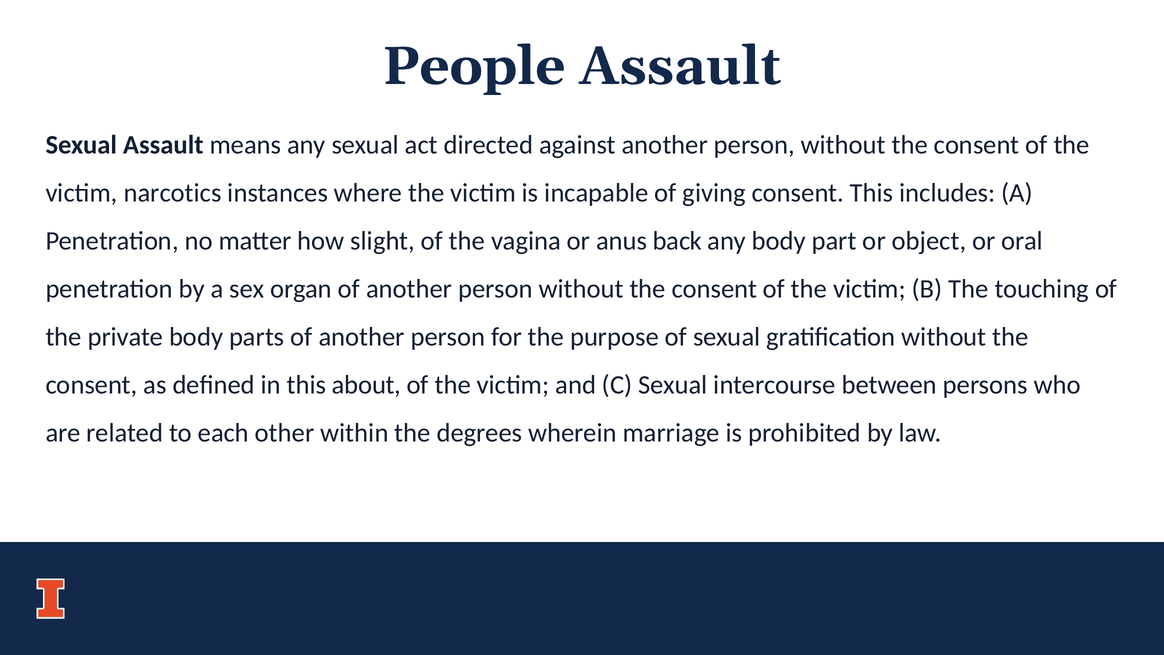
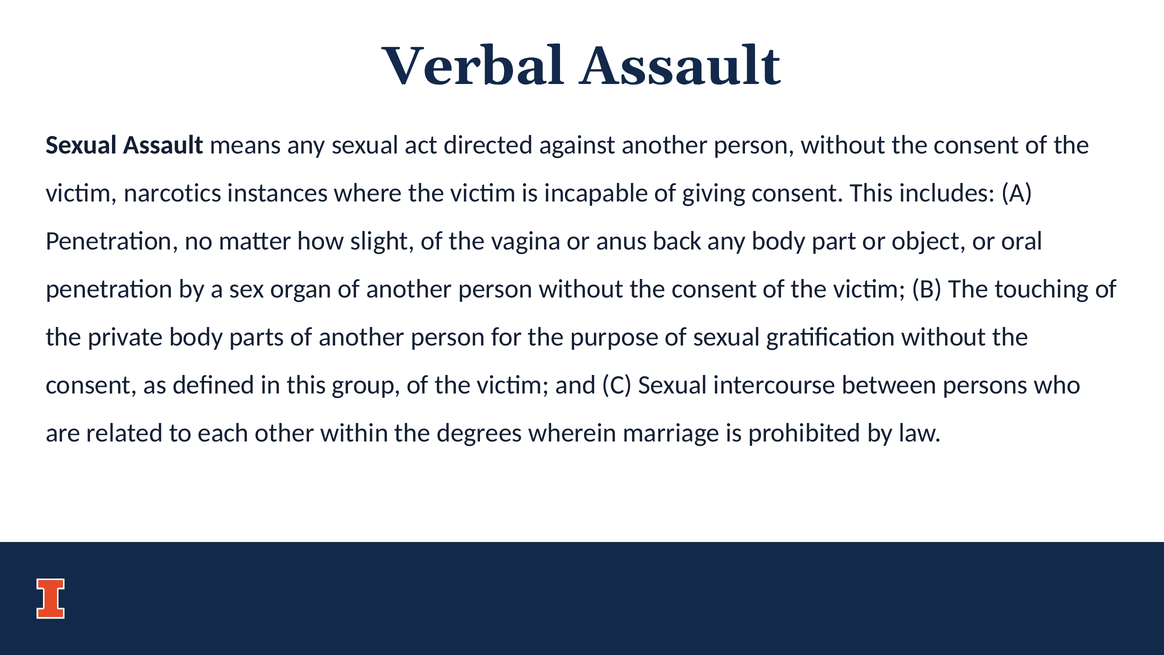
People: People -> Verbal
about: about -> group
